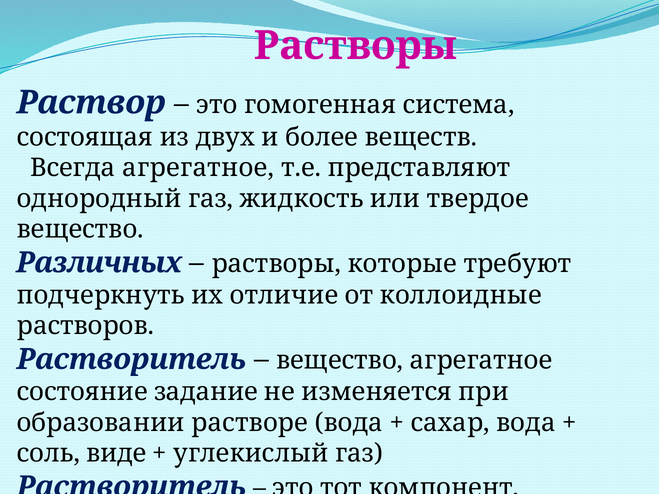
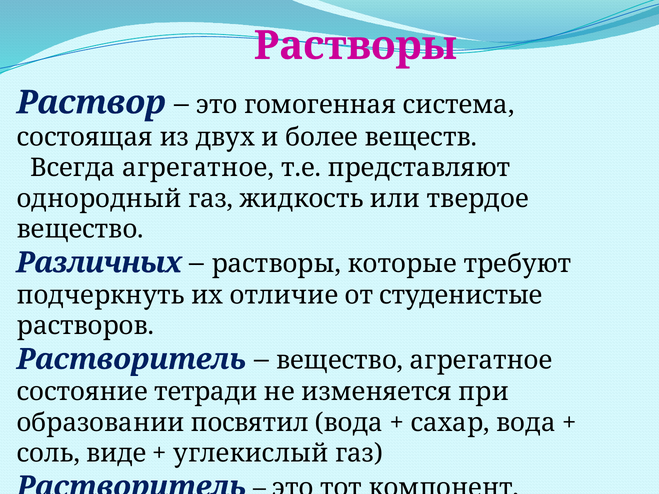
коллоидные: коллоидные -> студенистые
задание: задание -> тетради
образовании растворе: растворе -> посвятил
